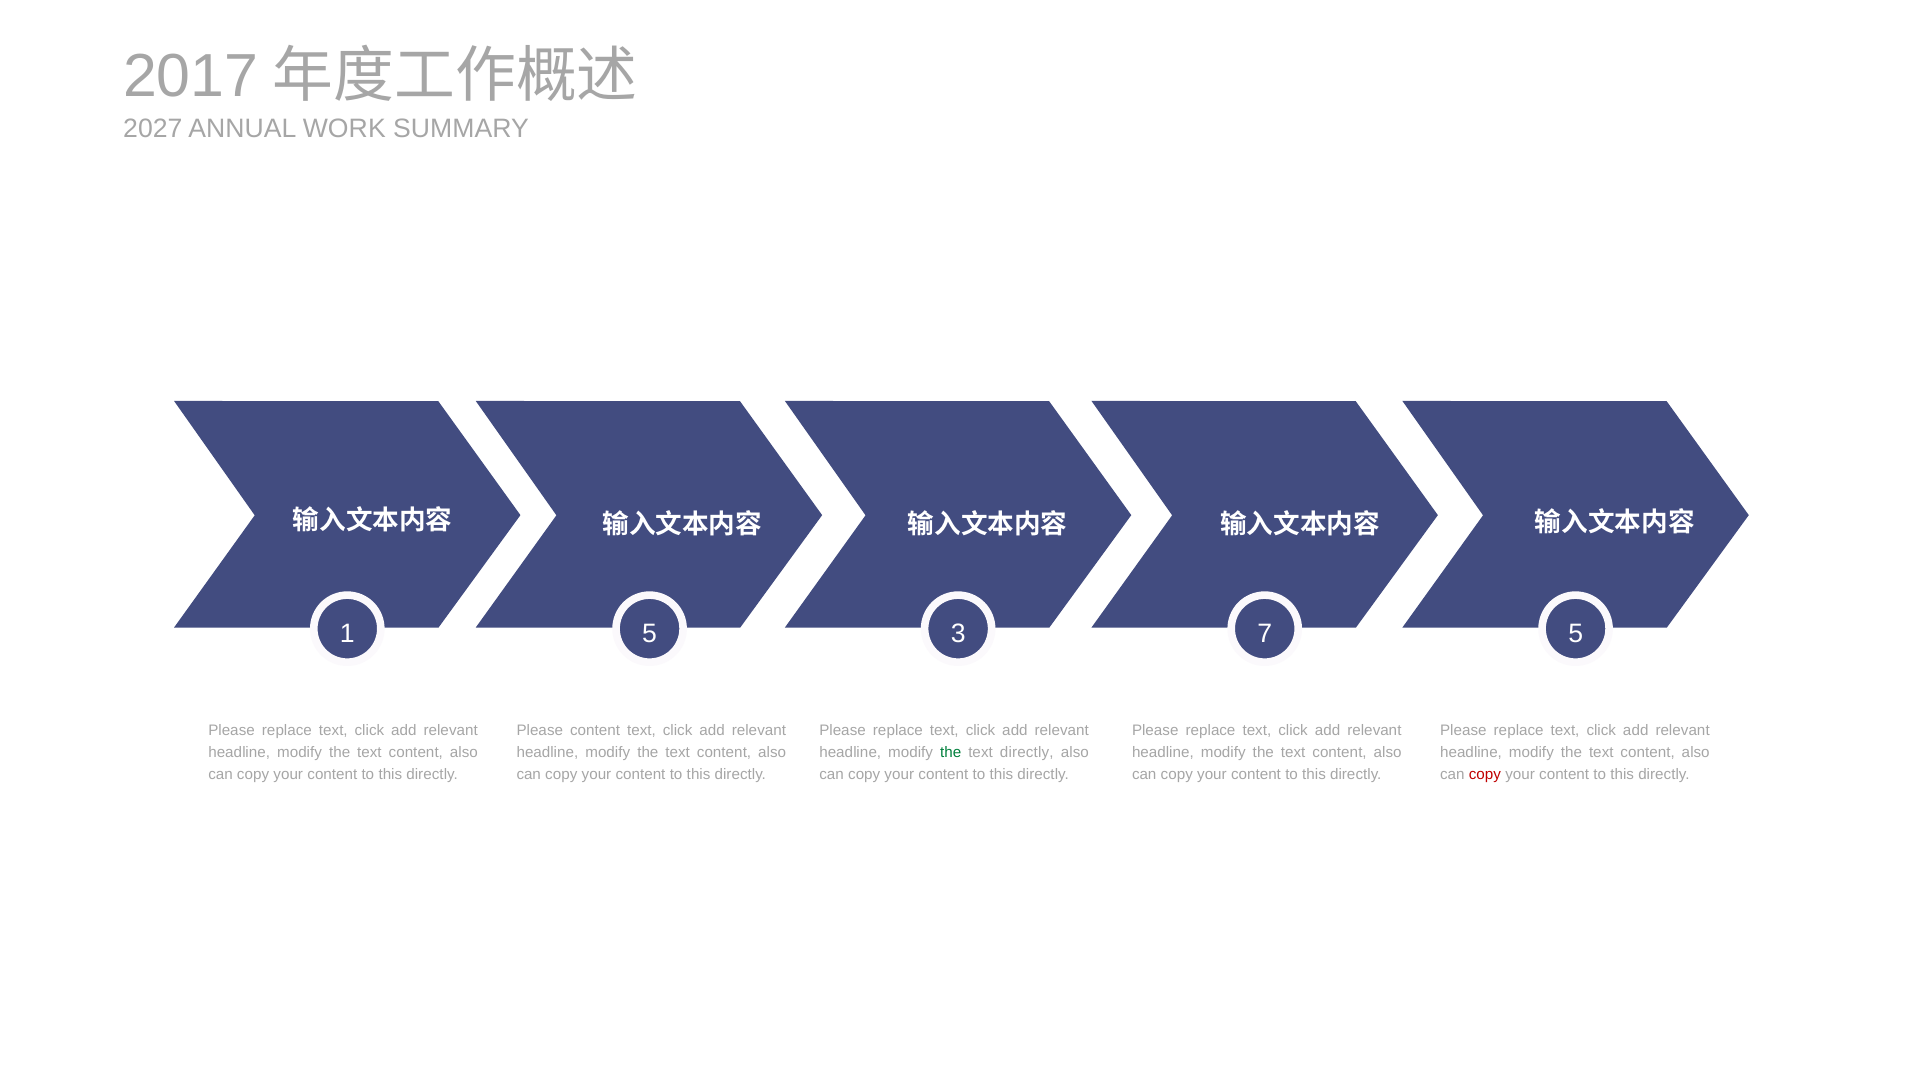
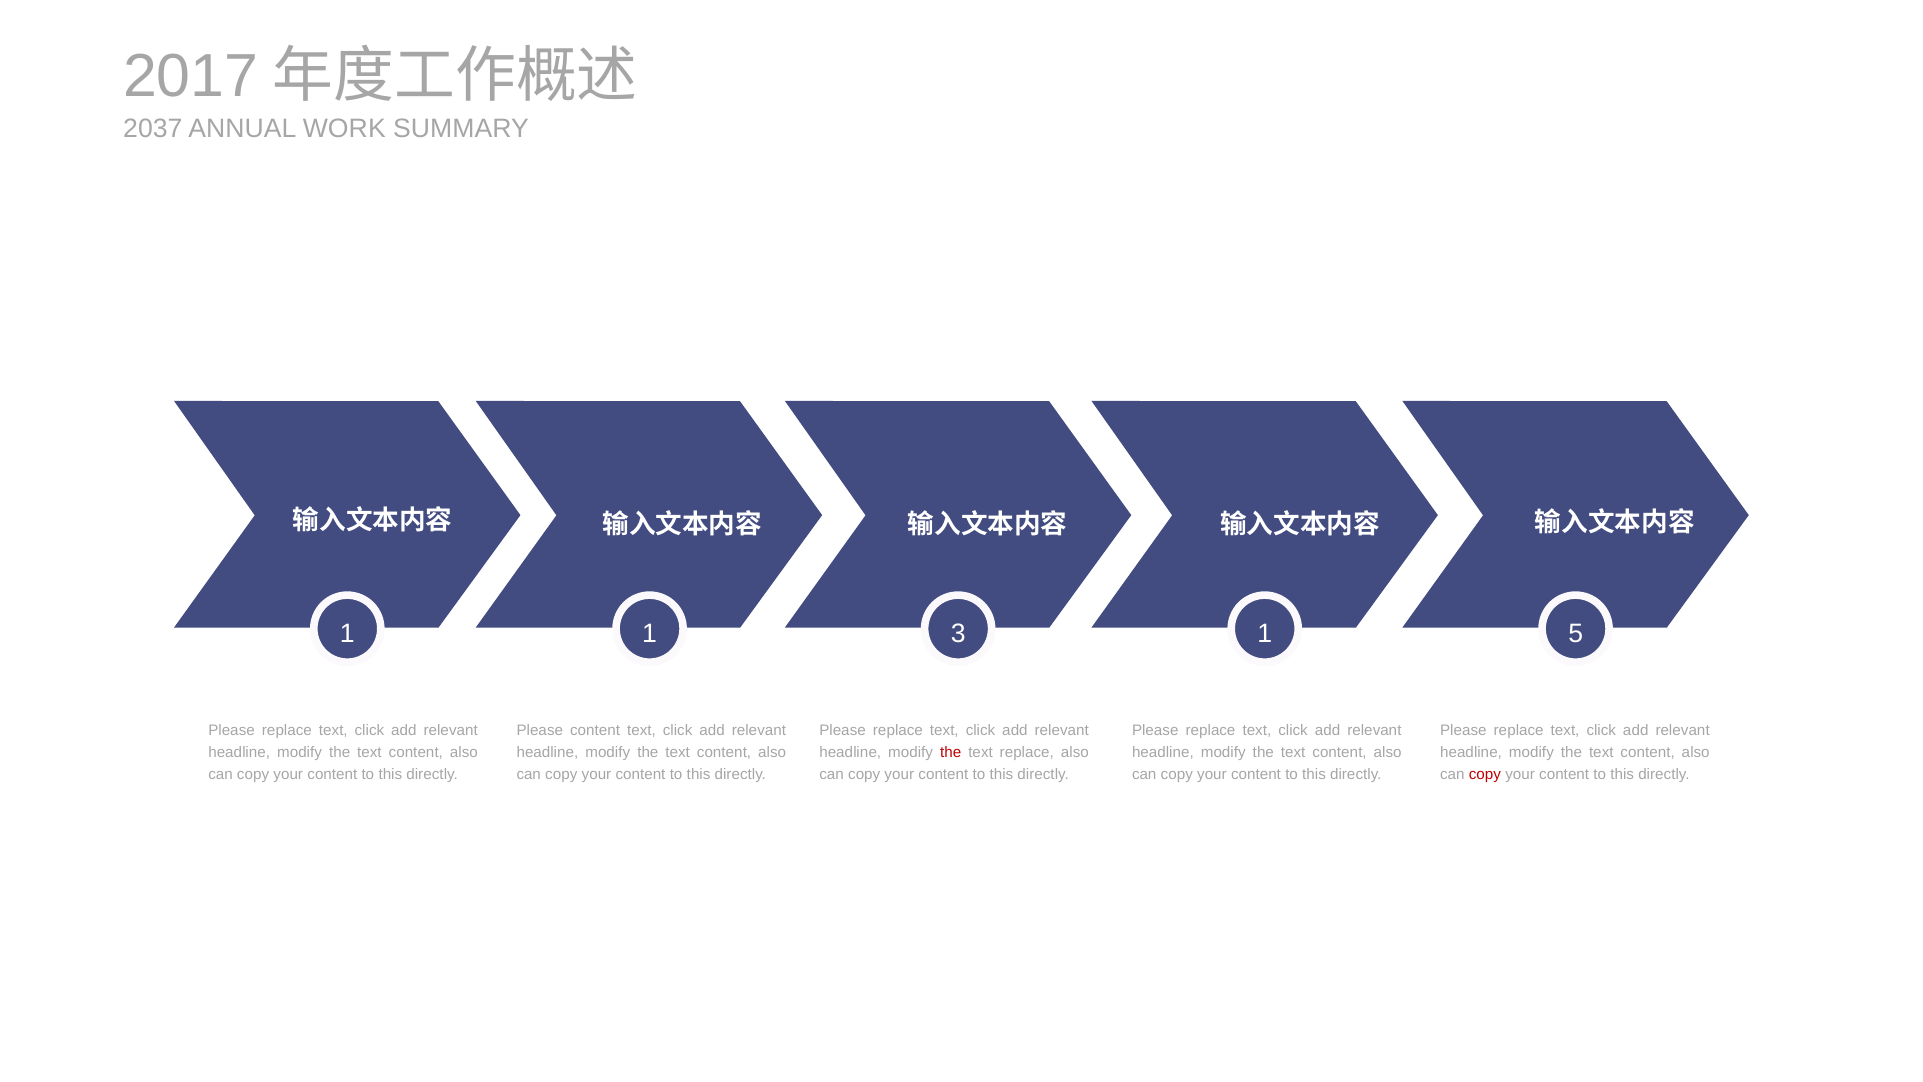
2027: 2027 -> 2037
1 5: 5 -> 1
3 7: 7 -> 1
the at (951, 753) colour: green -> red
text directly: directly -> replace
